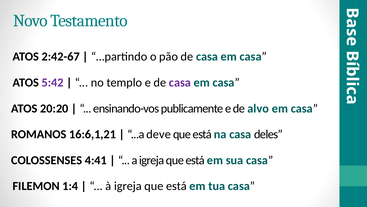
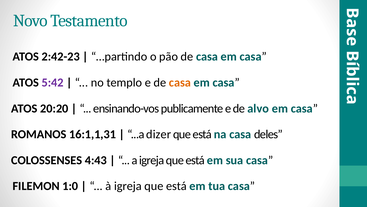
2:42-67: 2:42-67 -> 2:42-23
casa at (180, 82) colour: purple -> orange
16:6,1,21: 16:6,1,21 -> 16:1,1,31
deve: deve -> dizer
4:41: 4:41 -> 4:43
1:4: 1:4 -> 1:0
